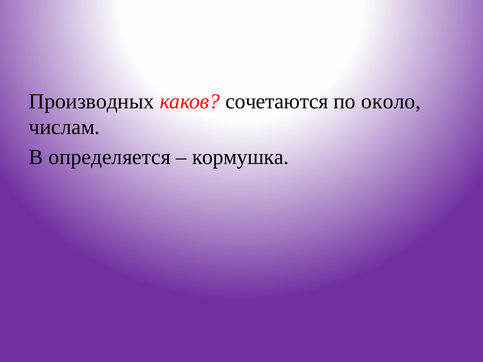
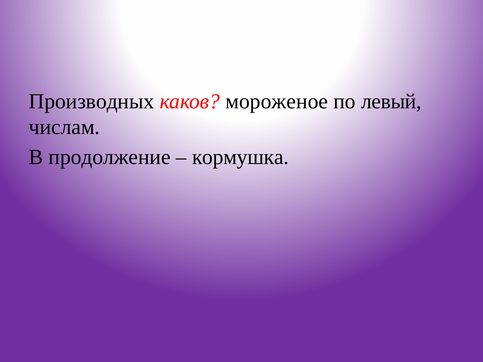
сочетаются: сочетаются -> мороженое
около: около -> левый
определяется: определяется -> продолжение
